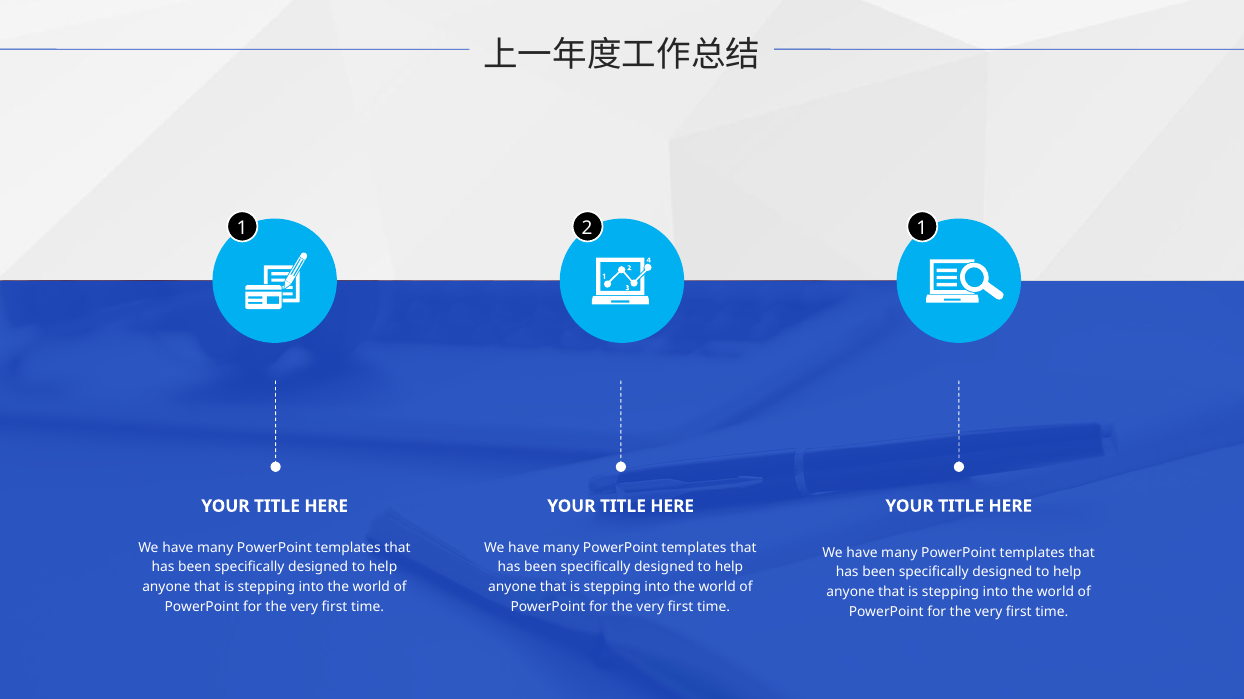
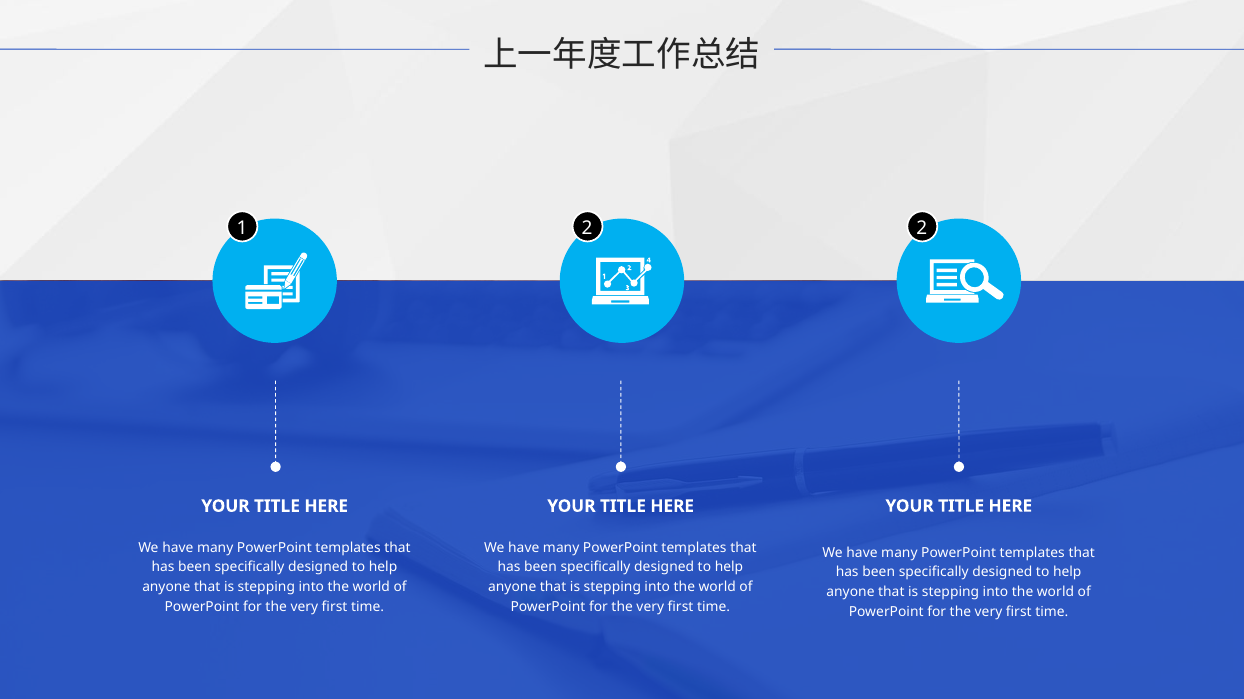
2 1: 1 -> 2
